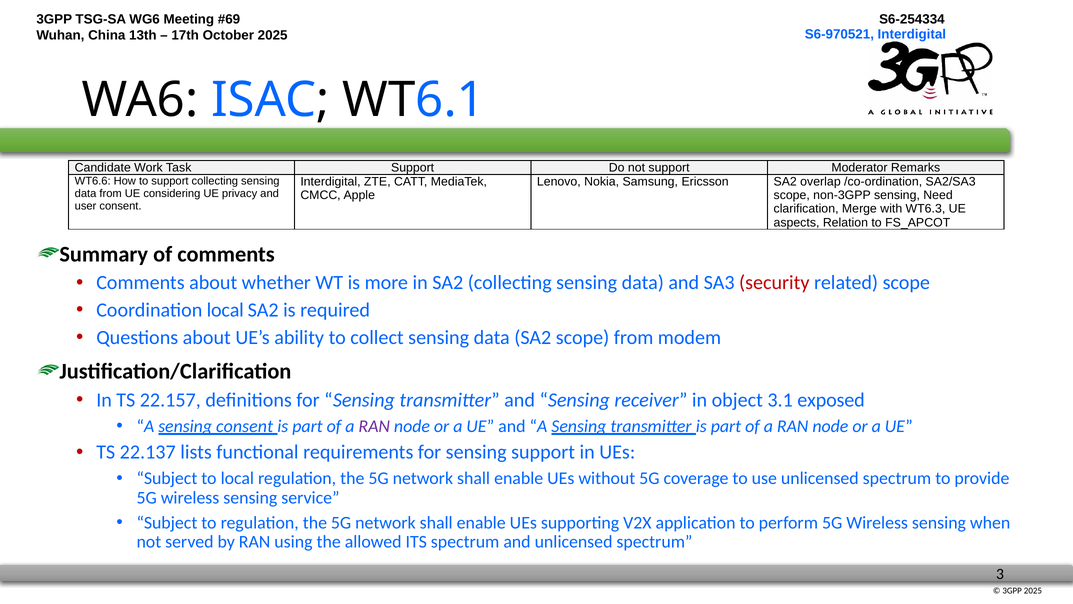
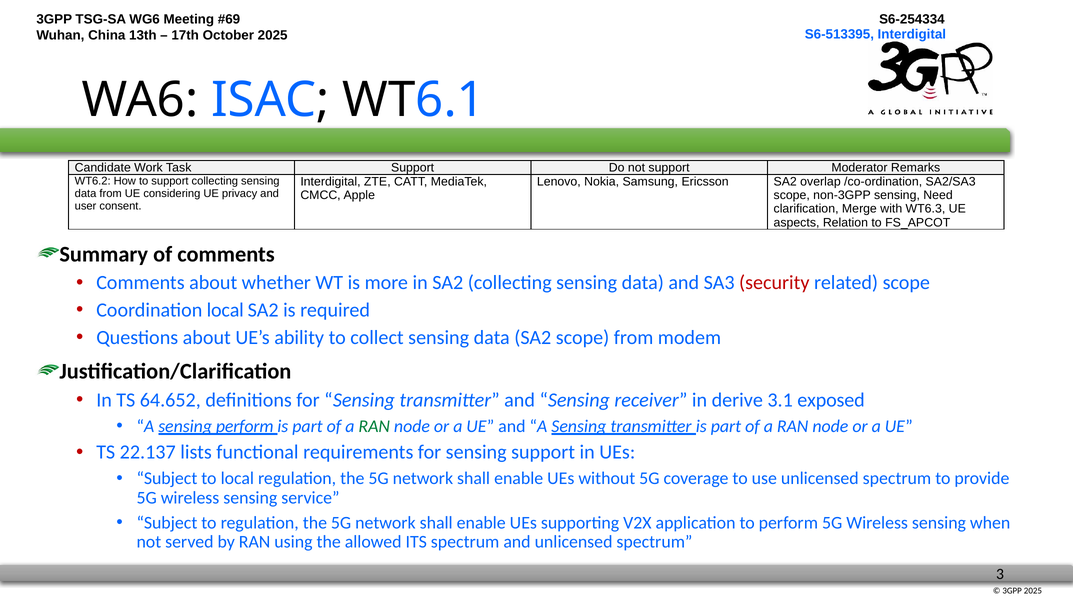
S6-970521: S6-970521 -> S6-513395
WT6.6: WT6.6 -> WT6.2
22.157: 22.157 -> 64.652
object: object -> derive
sensing consent: consent -> perform
RAN at (374, 426) colour: purple -> green
